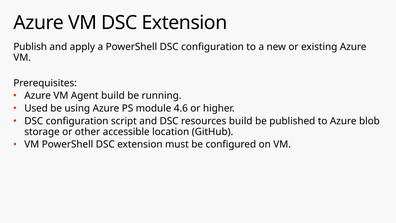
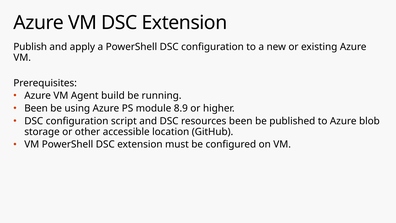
Used at (36, 108): Used -> Been
4.6: 4.6 -> 8.9
resources build: build -> been
